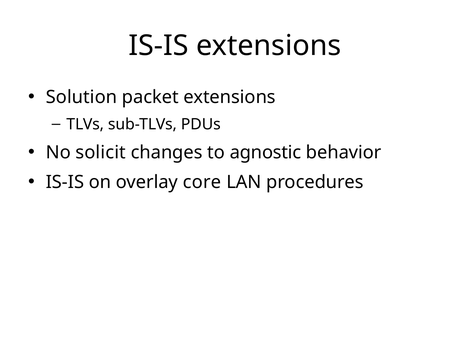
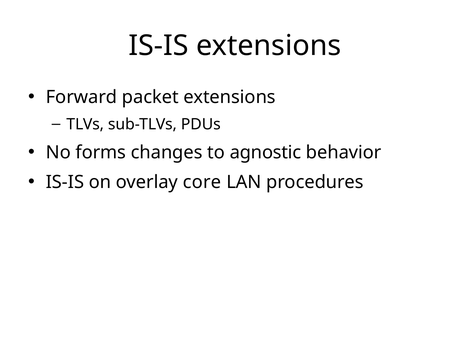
Solution: Solution -> Forward
solicit: solicit -> forms
